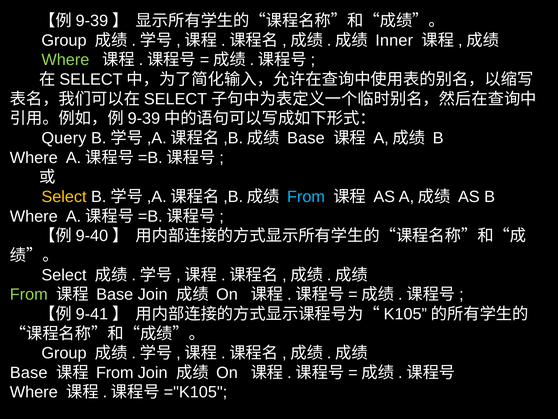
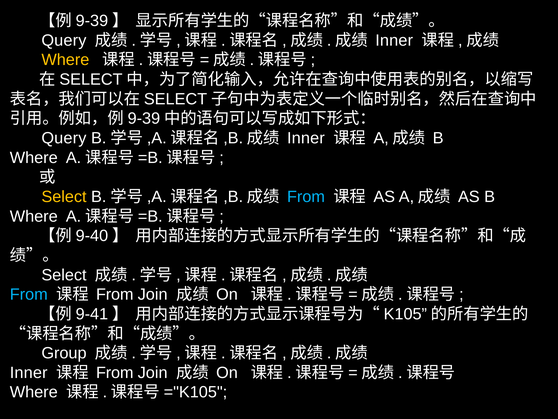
Group at (64, 40): Group -> Query
Where at (65, 60) colour: light green -> yellow
Base at (306, 138): Base -> Inner
From at (29, 294) colour: light green -> light blue
Base at (115, 294): Base -> From
Base at (29, 372): Base -> Inner
